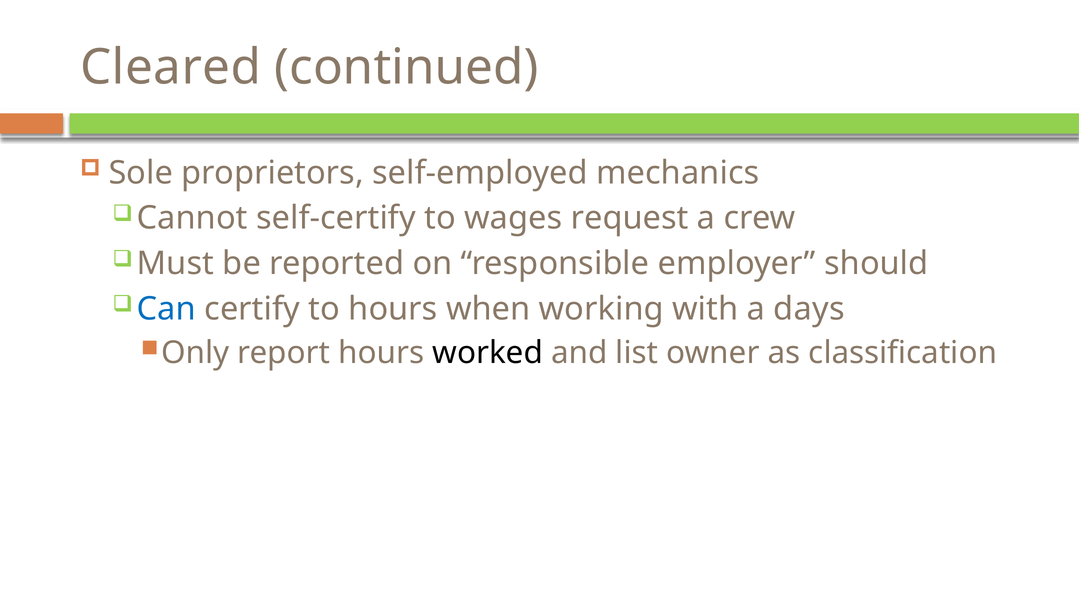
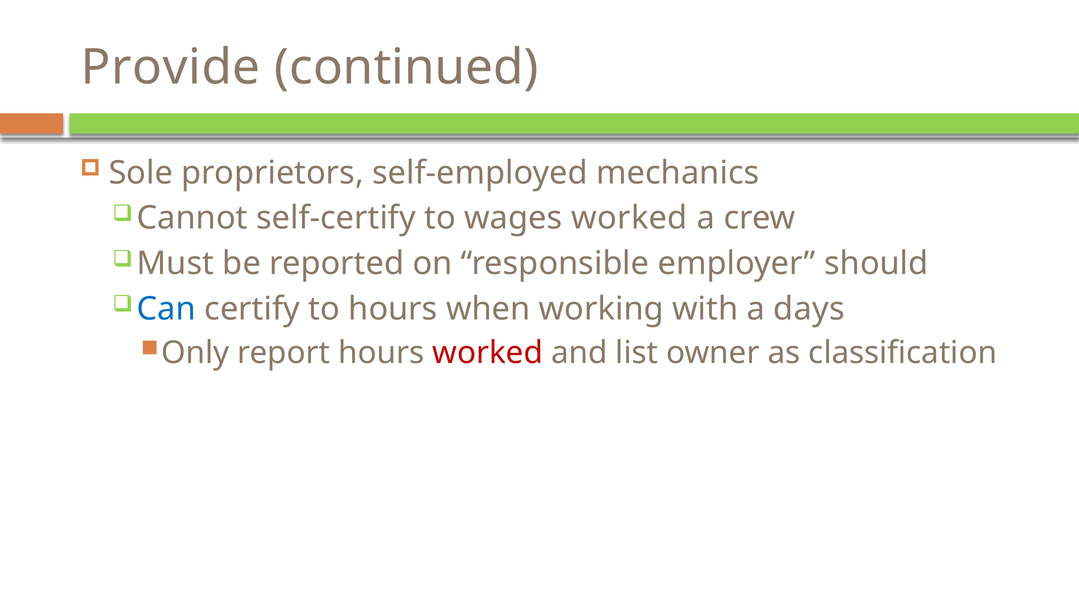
Cleared: Cleared -> Provide
wages request: request -> worked
worked at (488, 353) colour: black -> red
